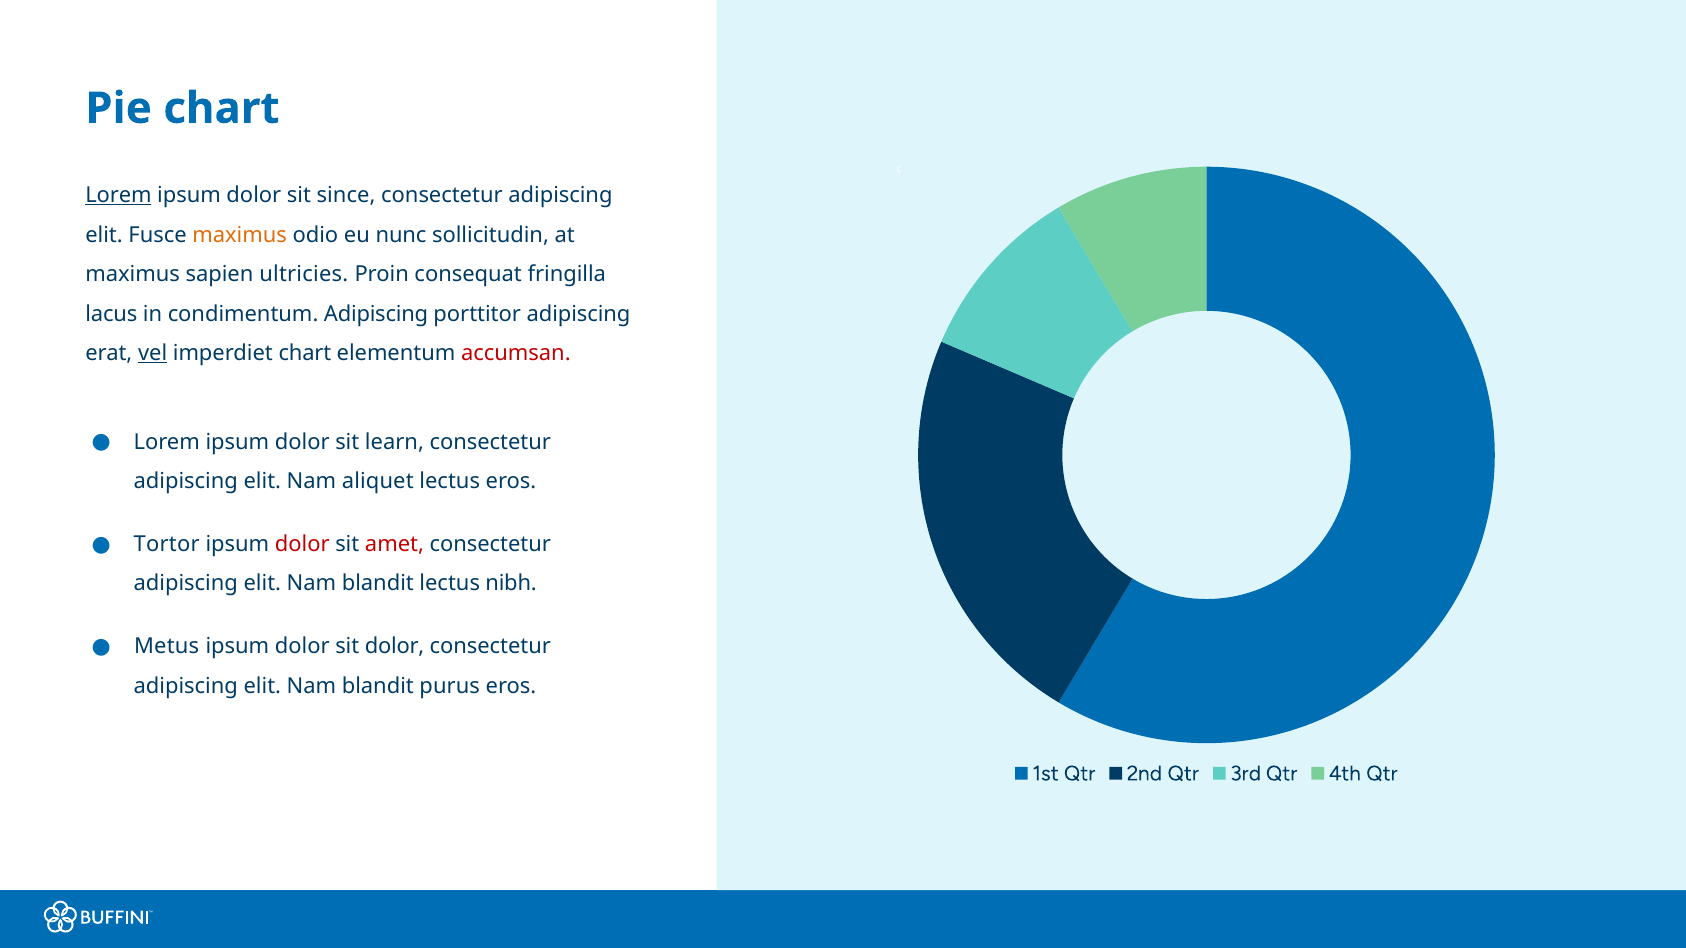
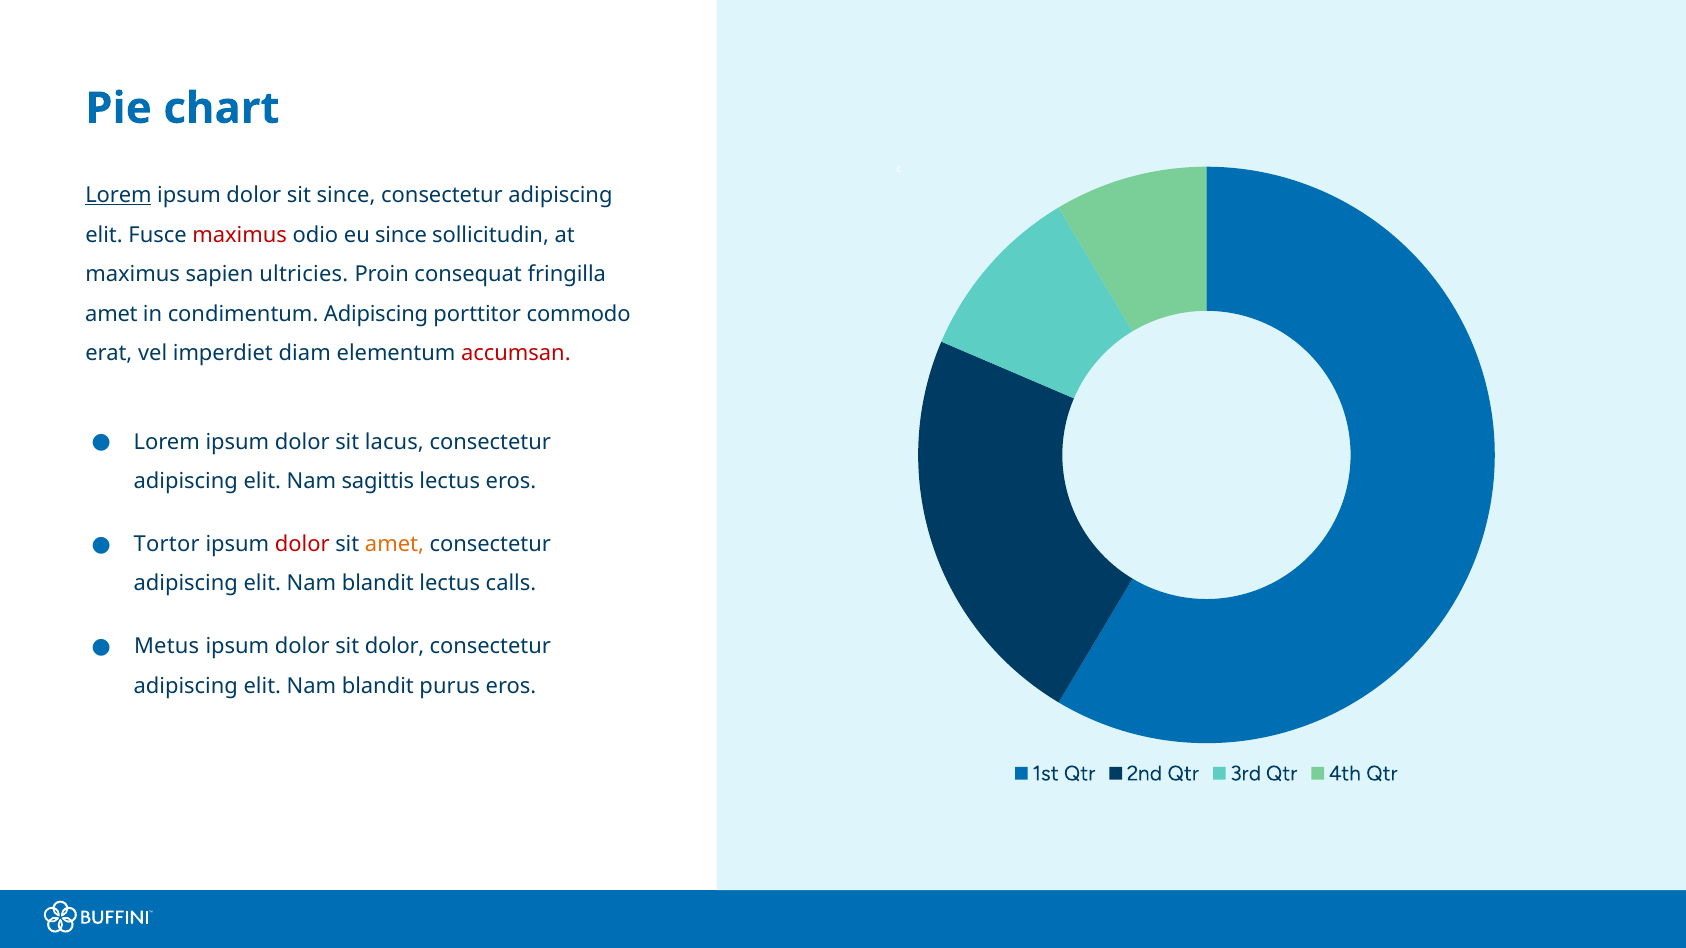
maximus at (240, 235) colour: orange -> red
eu nunc: nunc -> since
lacus at (111, 314): lacus -> amet
porttitor adipiscing: adipiscing -> commodo
vel underline: present -> none
imperdiet chart: chart -> diam
learn: learn -> lacus
aliquet: aliquet -> sagittis
amet at (394, 544) colour: red -> orange
nibh: nibh -> calls
